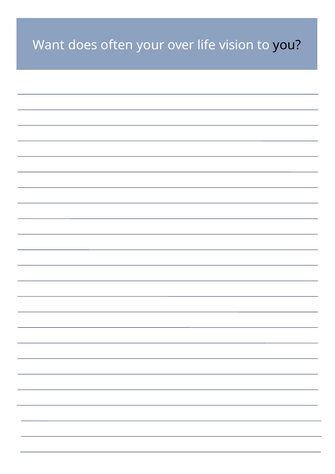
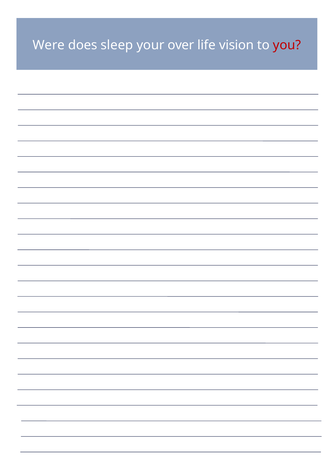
Want: Want -> Were
often: often -> sleep
you colour: black -> red
